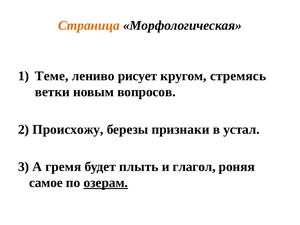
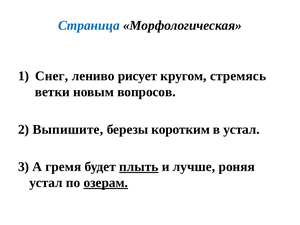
Страница colour: orange -> blue
Теме: Теме -> Снег
Происхожу: Происхожу -> Выпишите
признаки: признаки -> коротким
плыть underline: none -> present
глагол: глагол -> лучше
самое at (46, 183): самое -> устал
